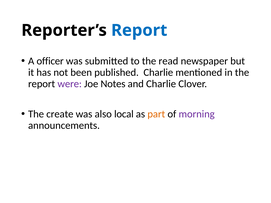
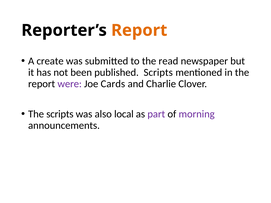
Report at (139, 30) colour: blue -> orange
officer: officer -> create
published Charlie: Charlie -> Scripts
Notes: Notes -> Cards
The create: create -> scripts
part colour: orange -> purple
